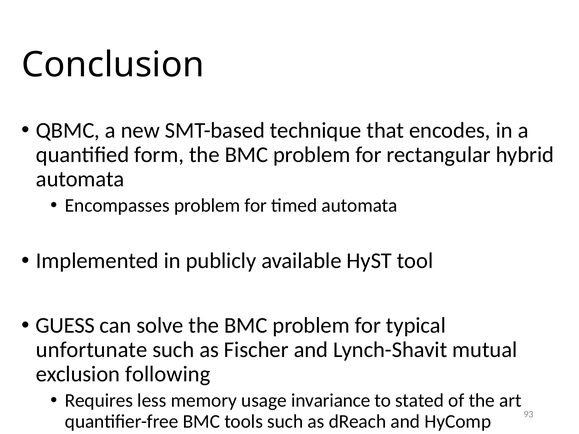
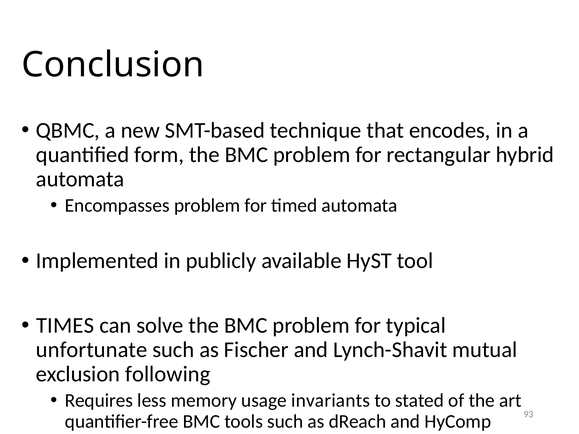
GUESS: GUESS -> TIMES
invariance: invariance -> invariants
